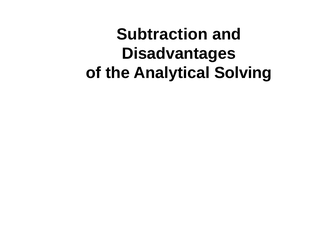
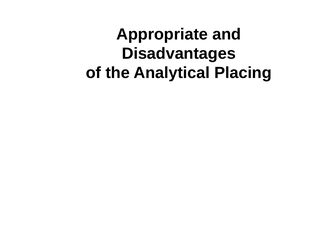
Subtraction at (162, 34): Subtraction -> Appropriate
Solving: Solving -> Placing
